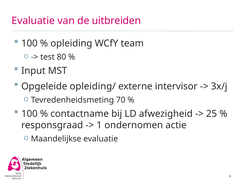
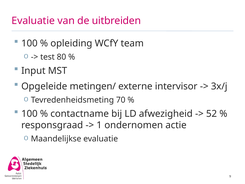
opleiding/: opleiding/ -> metingen/
25: 25 -> 52
